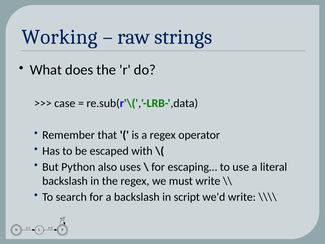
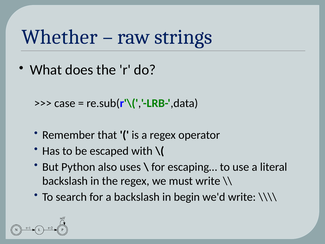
Working: Working -> Whether
script: script -> begin
